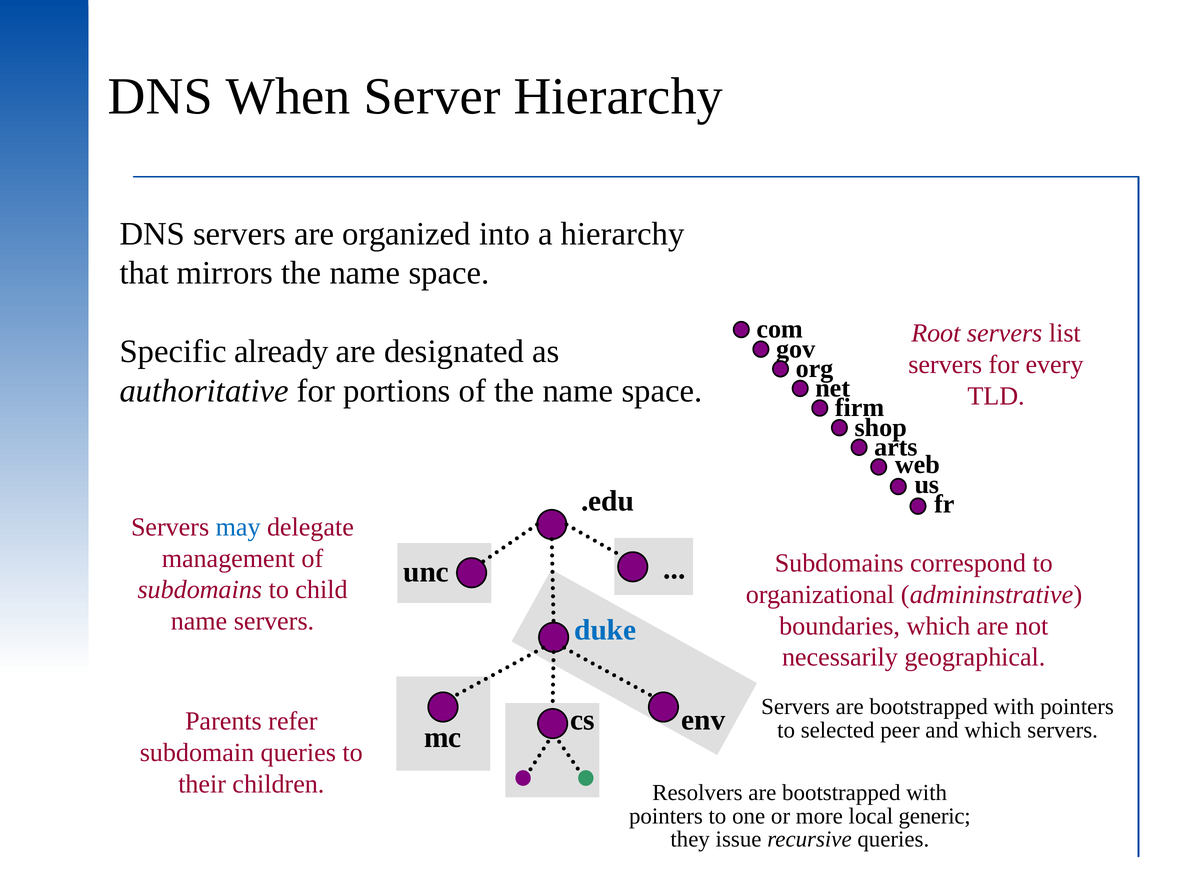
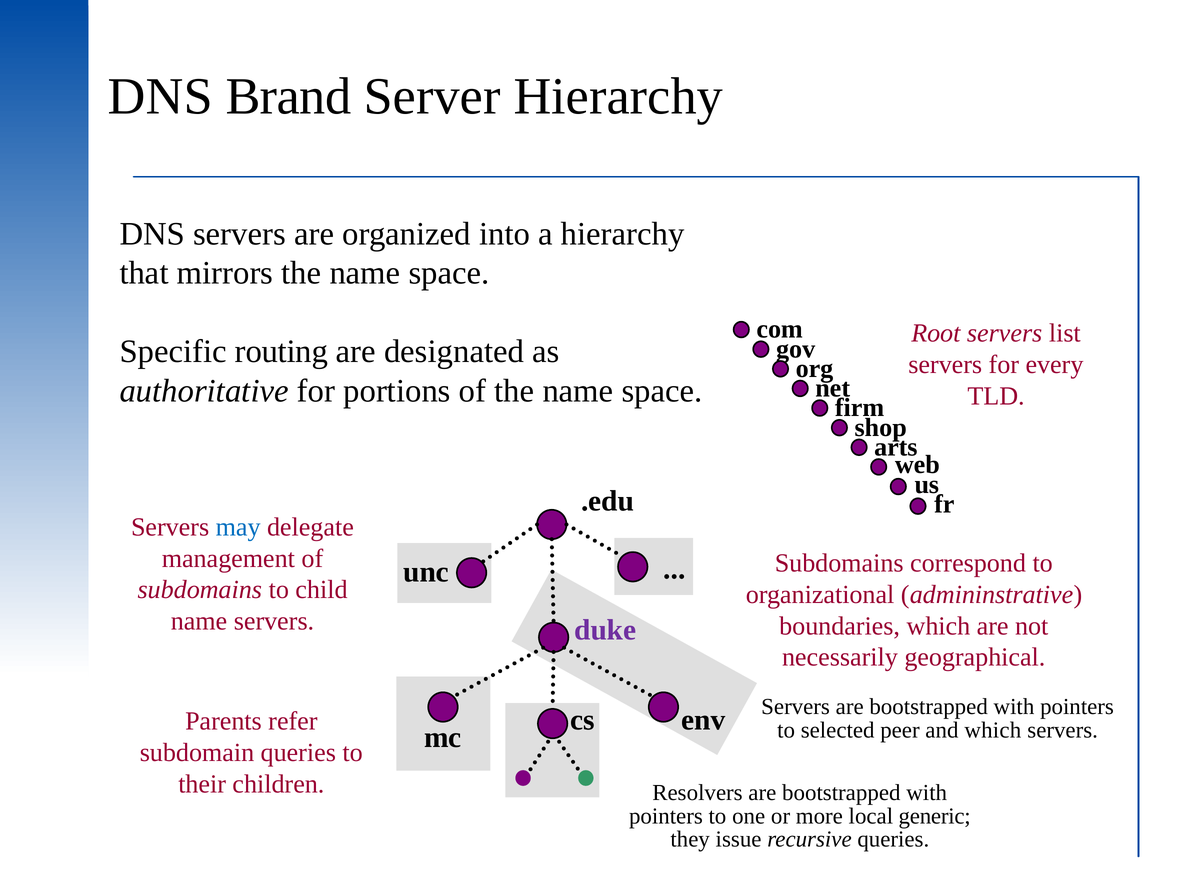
When: When -> Brand
already: already -> routing
duke colour: blue -> purple
